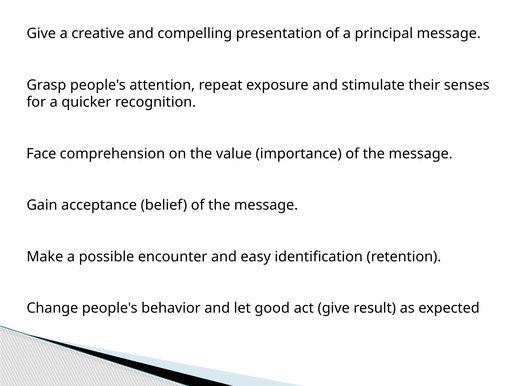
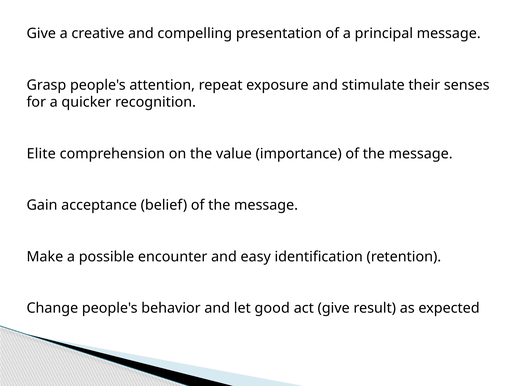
Face: Face -> Elite
